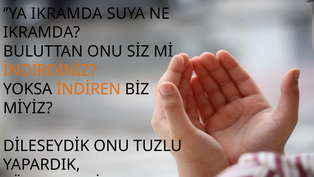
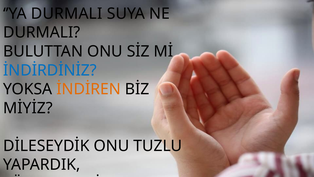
’YA IKRAMDA: IKRAMDA -> DURMALI
IKRAMDA at (42, 32): IKRAMDA -> DURMALI
İNDİRDİNİZ colour: orange -> blue
